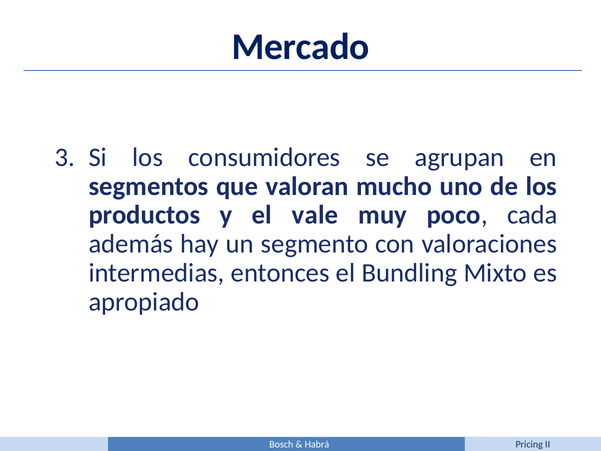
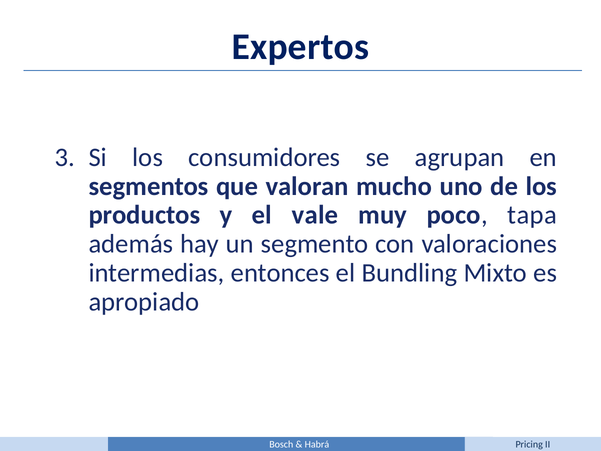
Mercado: Mercado -> Expertos
cada: cada -> tapa
